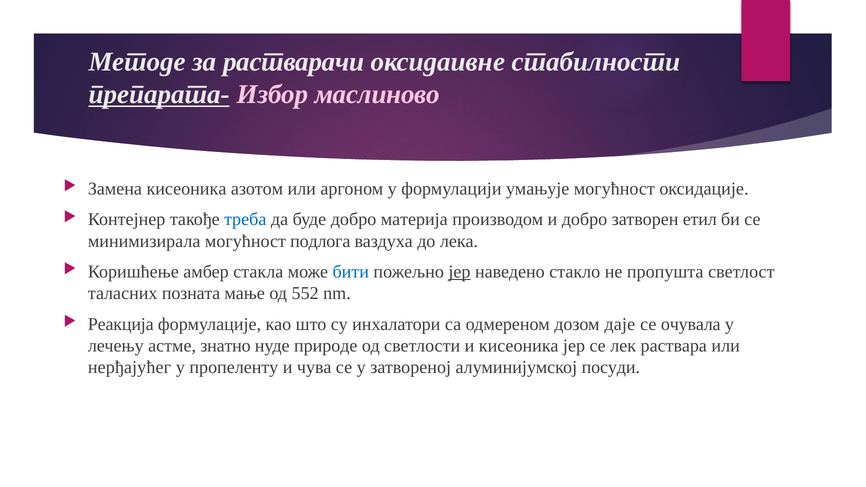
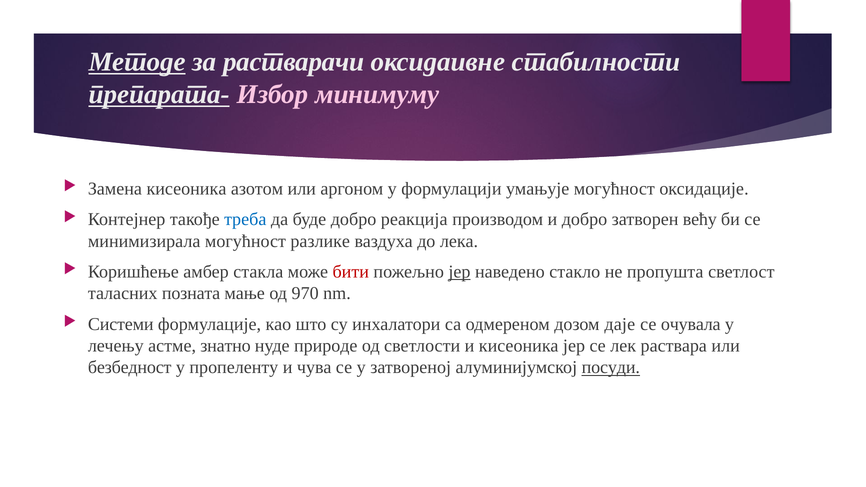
Методе underline: none -> present
маслиново: маслиново -> минимуму
материја: материја -> реакција
етил: етил -> већу
подлога: подлога -> разлике
бити colour: blue -> red
552: 552 -> 970
Реакција: Реакција -> Системи
нерђајућег: нерђајућег -> безбедност
посуди underline: none -> present
